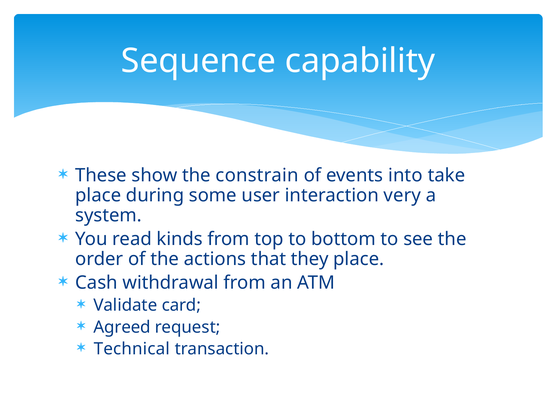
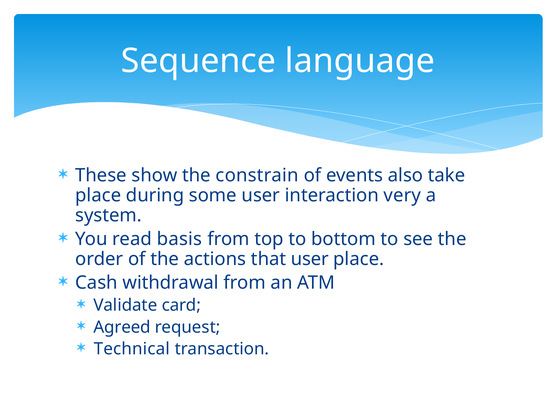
capability: capability -> language
into: into -> also
kinds: kinds -> basis
that they: they -> user
